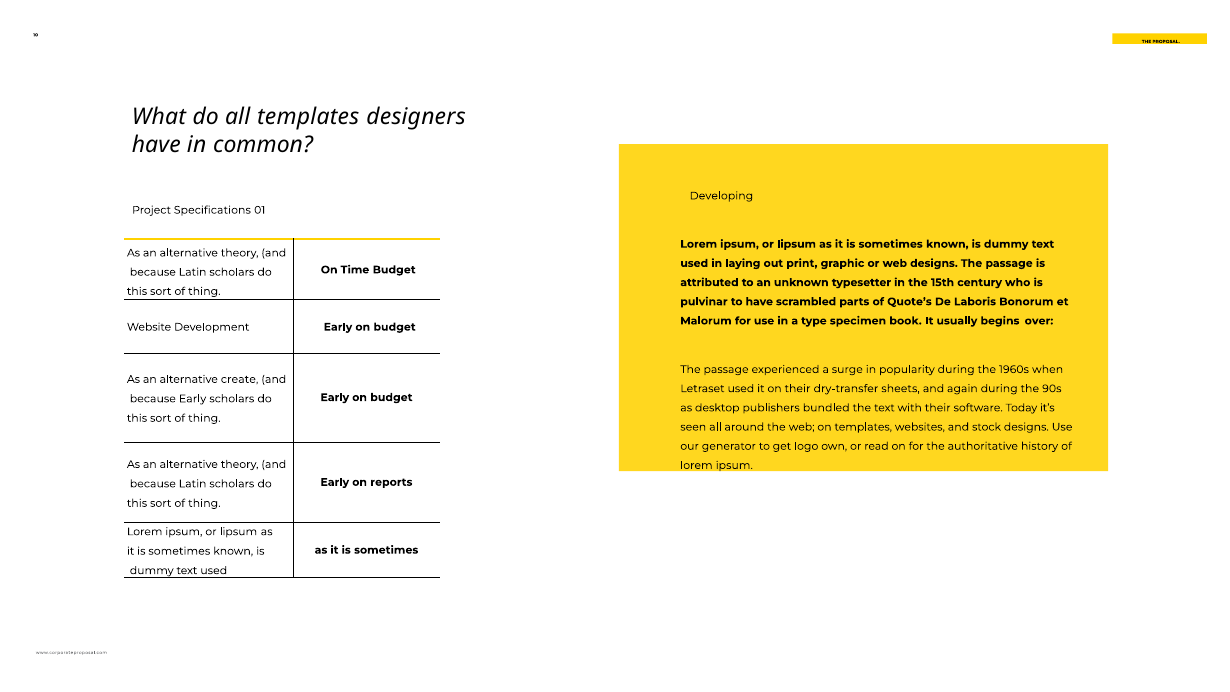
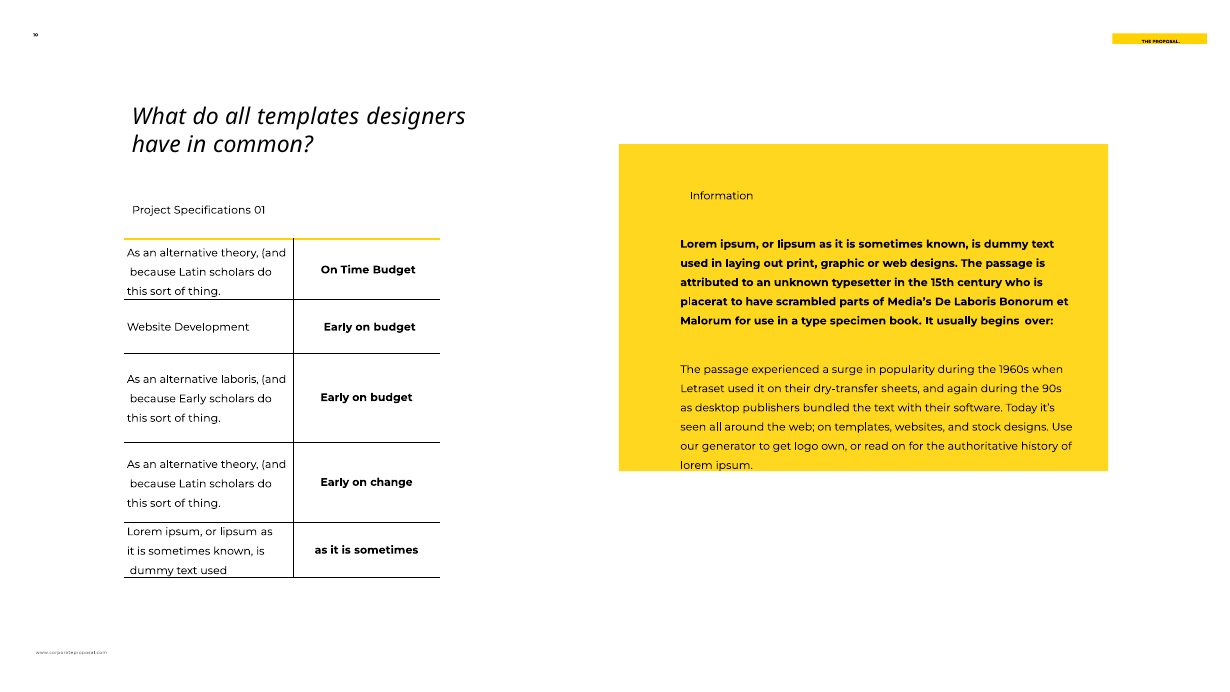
Developing: Developing -> Information
pulvinar: pulvinar -> placerat
Quote’s: Quote’s -> Media’s
alternative create: create -> laboris
reports: reports -> change
